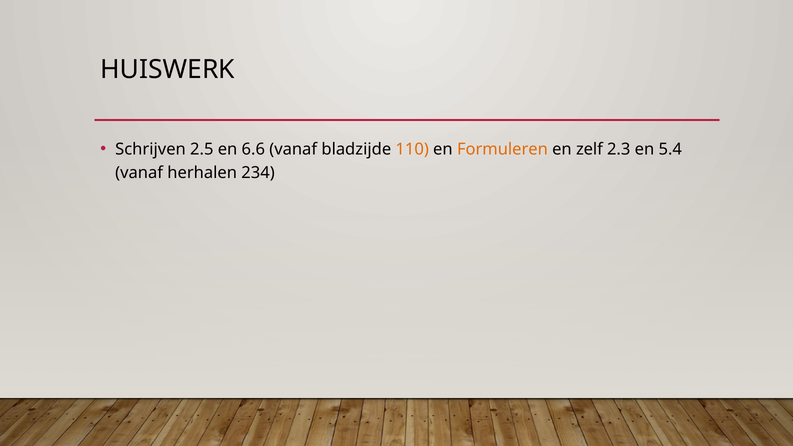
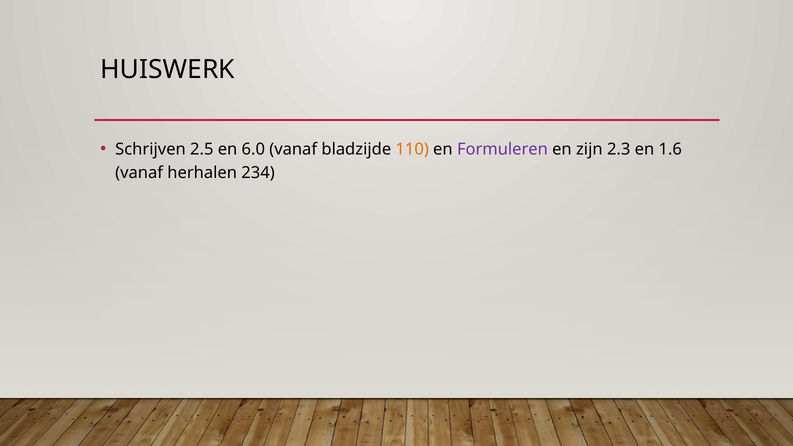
6.6: 6.6 -> 6.0
Formuleren colour: orange -> purple
zelf: zelf -> zijn
5.4: 5.4 -> 1.6
